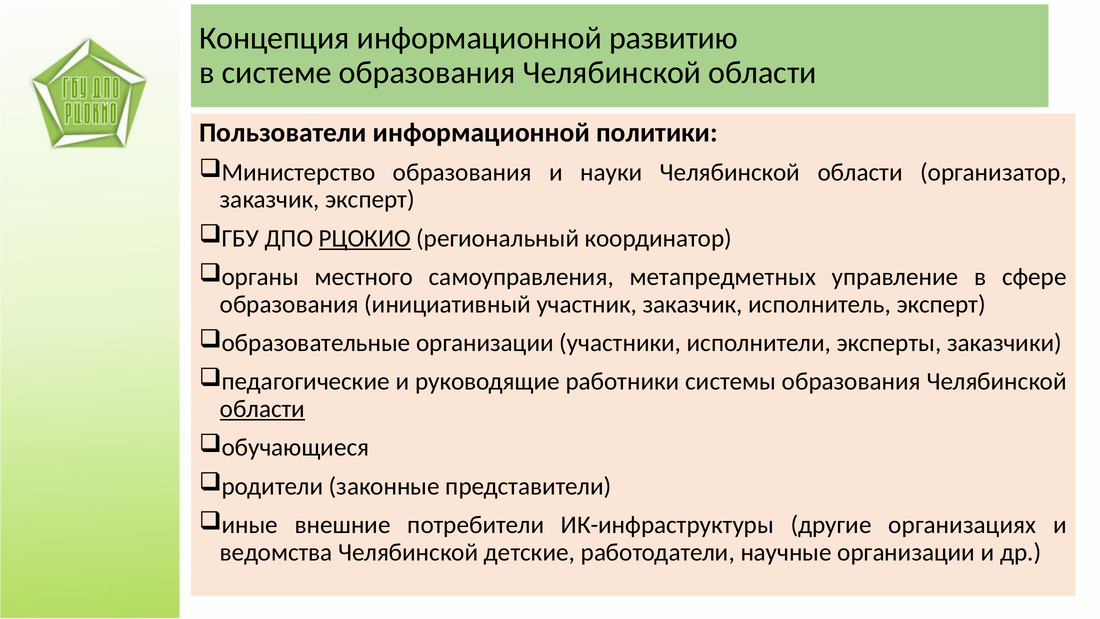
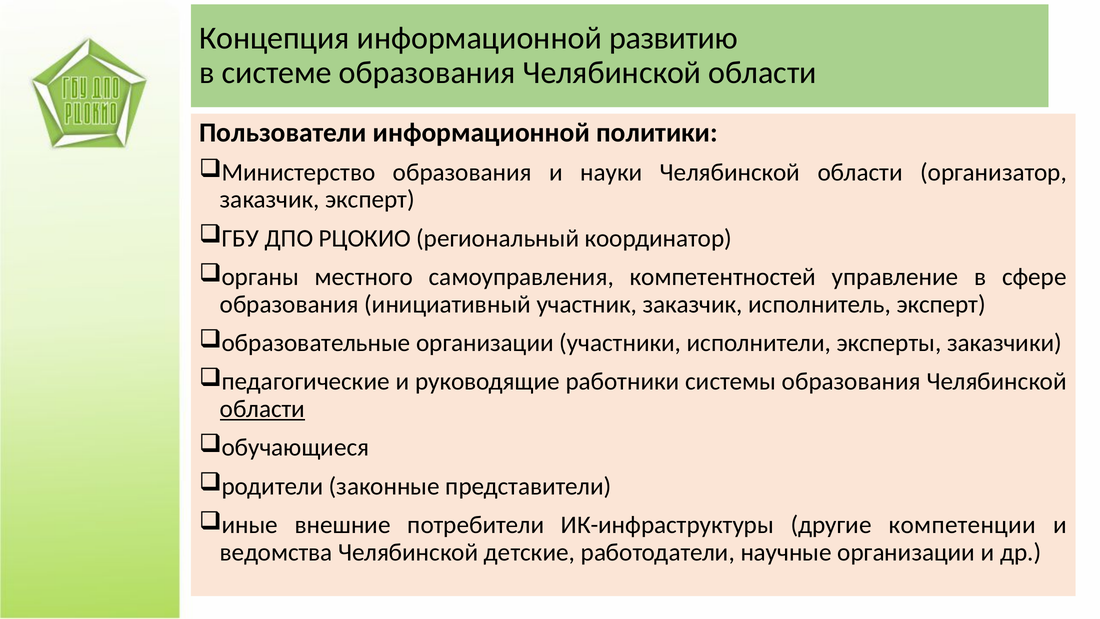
РЦОКИО underline: present -> none
метапредметных: метапредметных -> компетентностей
организациях: организациях -> компетенции
